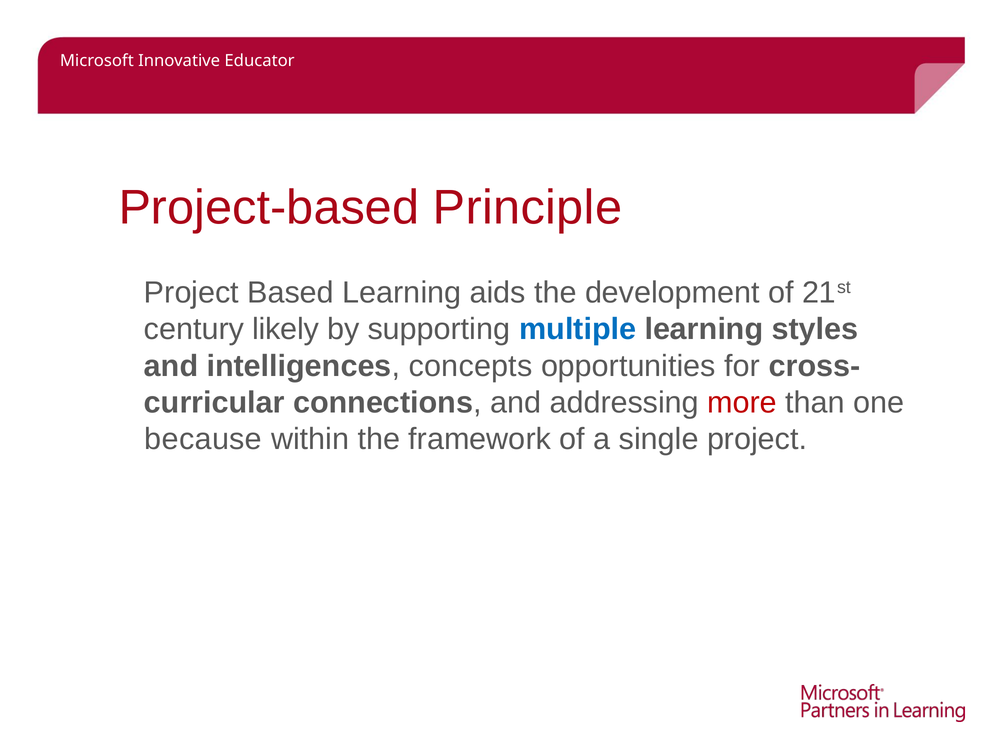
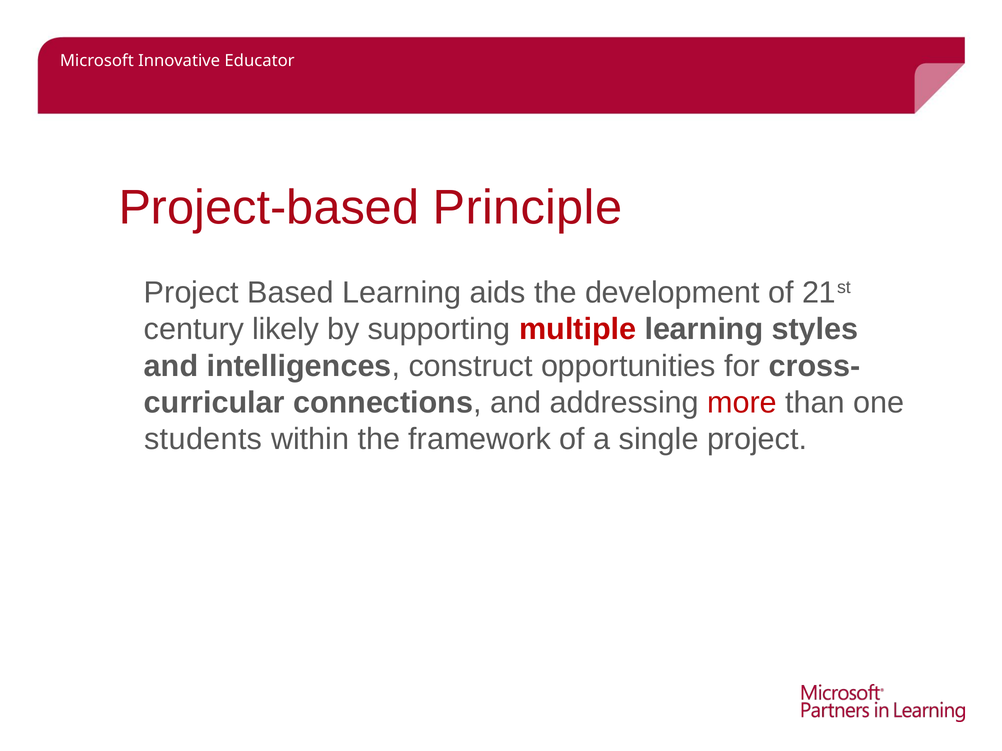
multiple colour: blue -> red
concepts: concepts -> construct
because: because -> students
